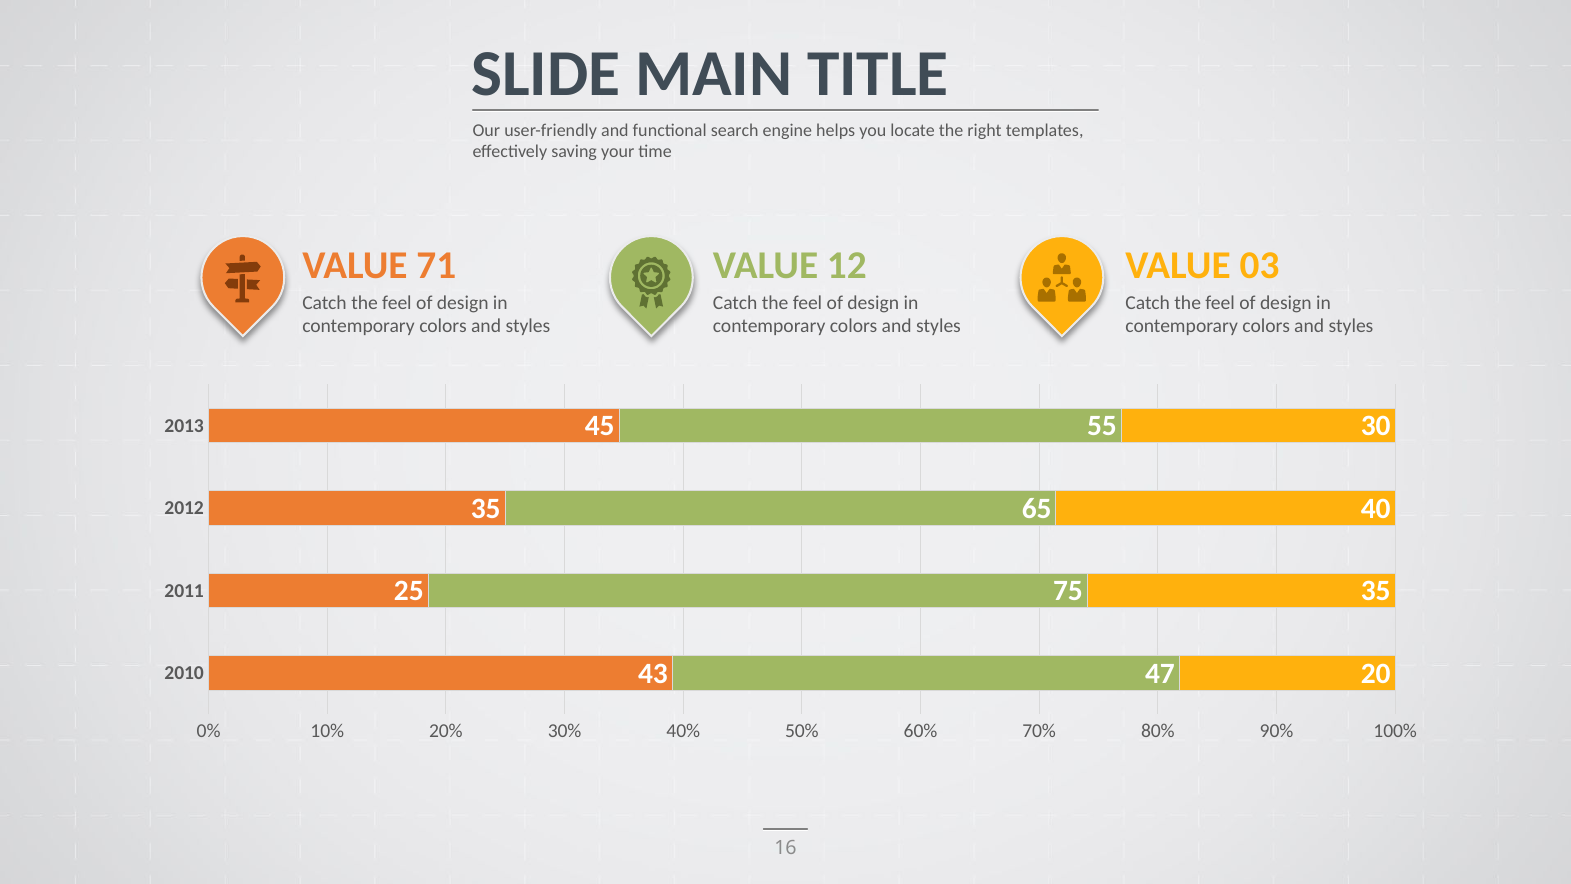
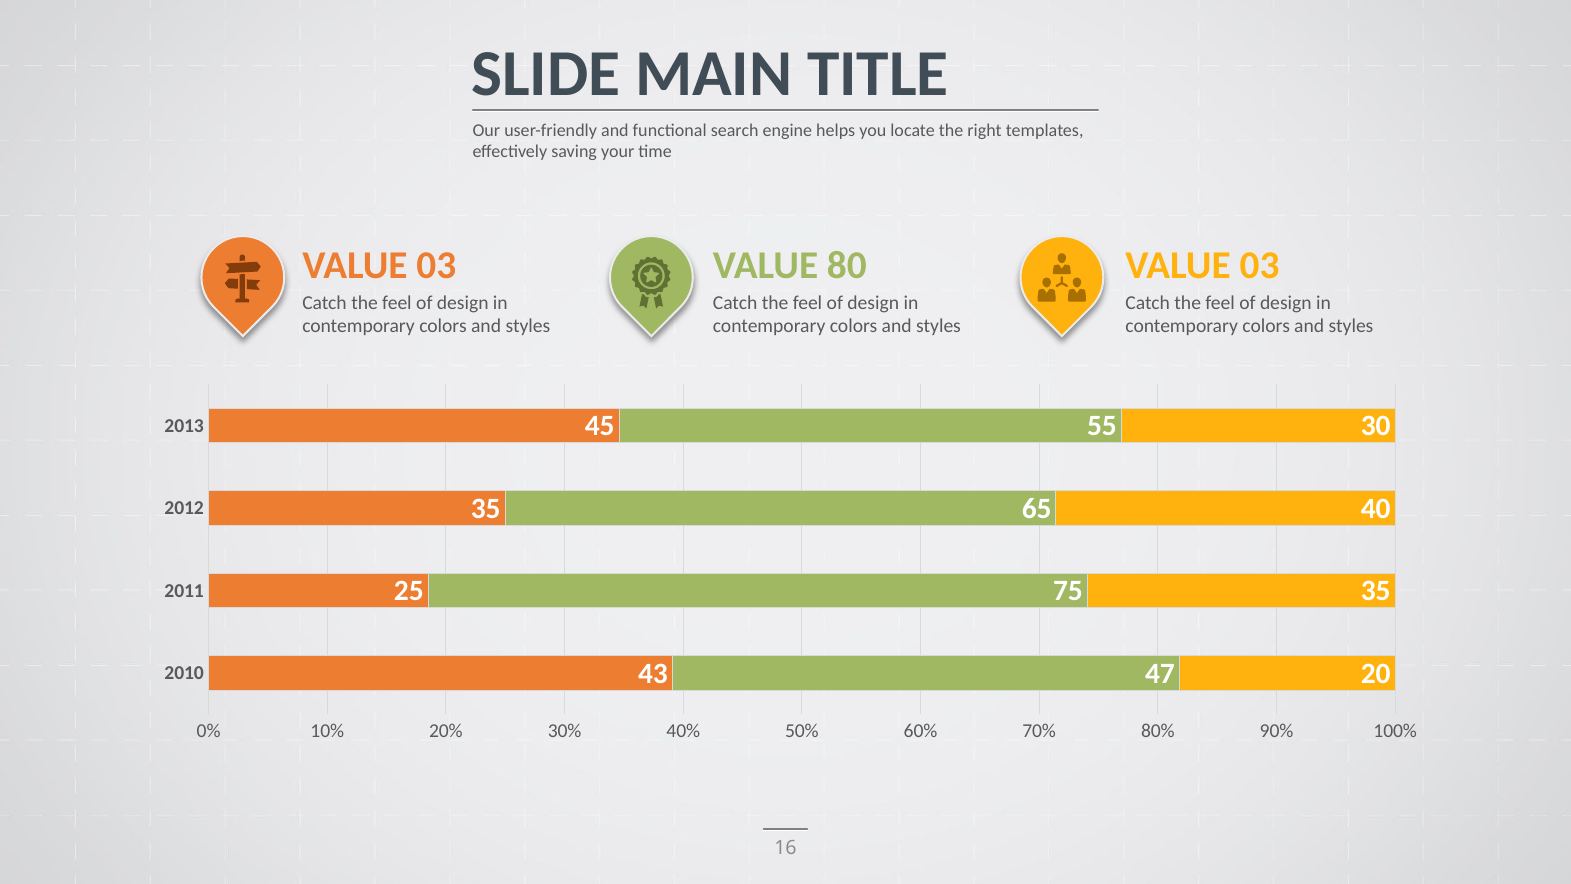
71 at (436, 265): 71 -> 03
12: 12 -> 80
